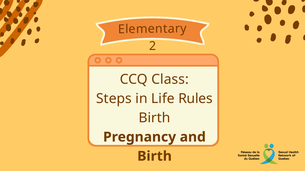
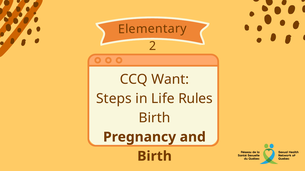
Class: Class -> Want
